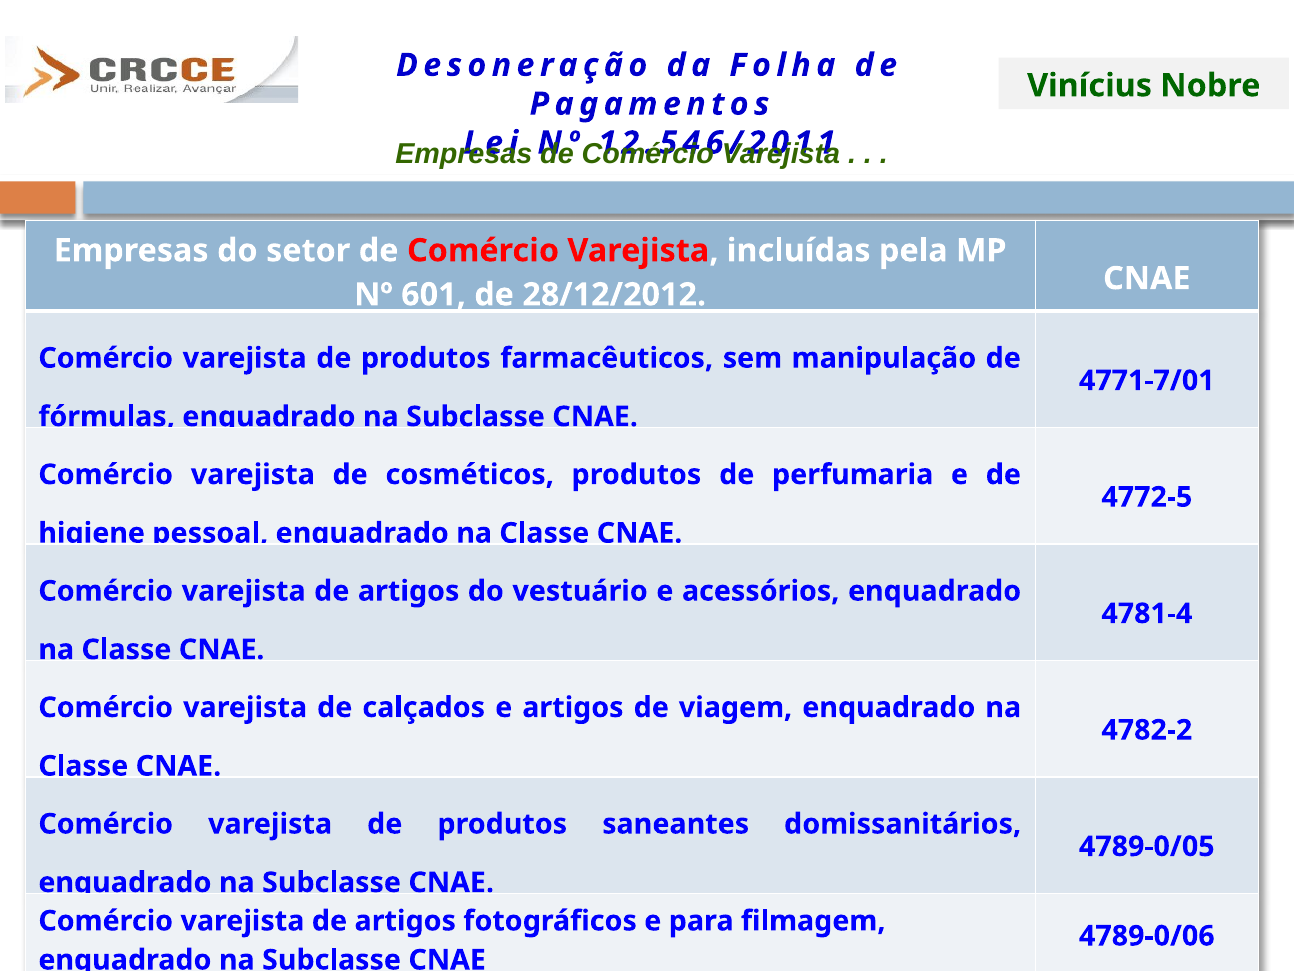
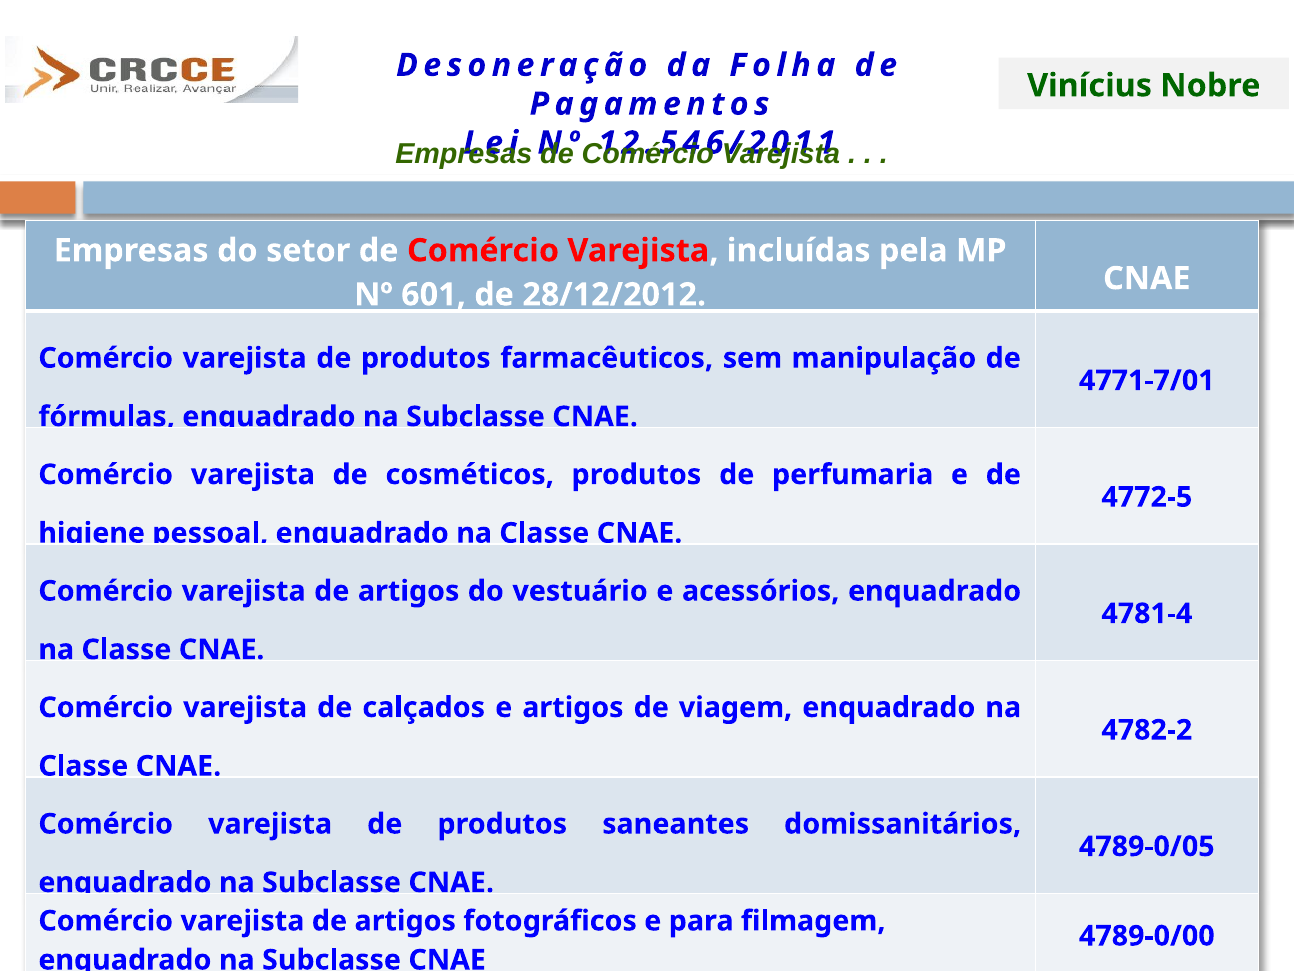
4789-0/06: 4789-0/06 -> 4789-0/00
